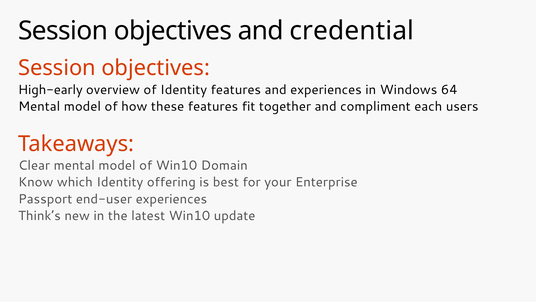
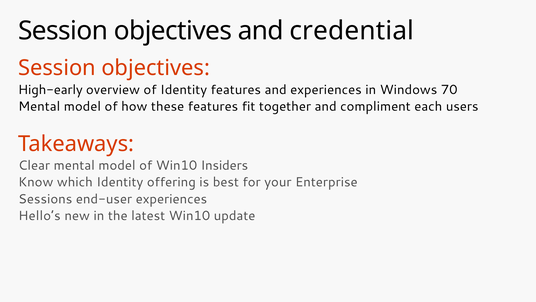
64: 64 -> 70
Domain: Domain -> Insiders
Passport: Passport -> Sessions
Think’s: Think’s -> Hello’s
